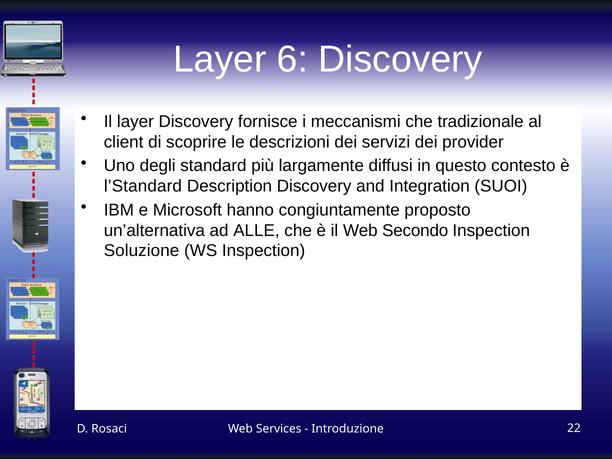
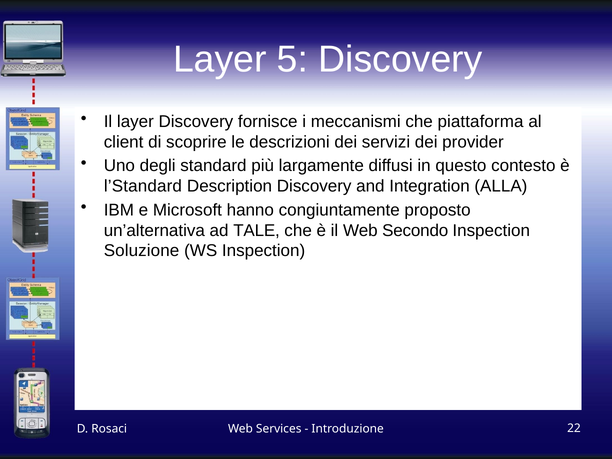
6: 6 -> 5
tradizionale: tradizionale -> piattaforma
SUOI: SUOI -> ALLA
ALLE: ALLE -> TALE
